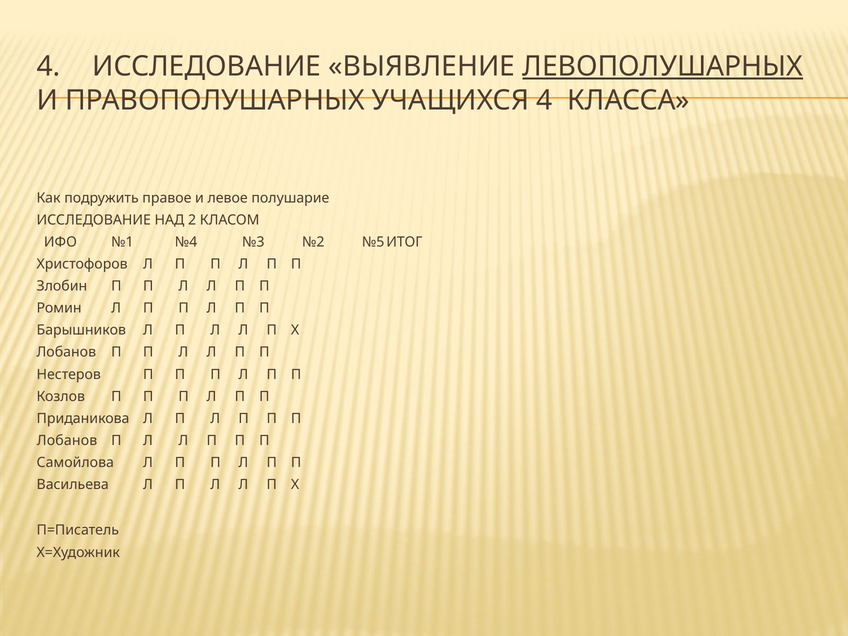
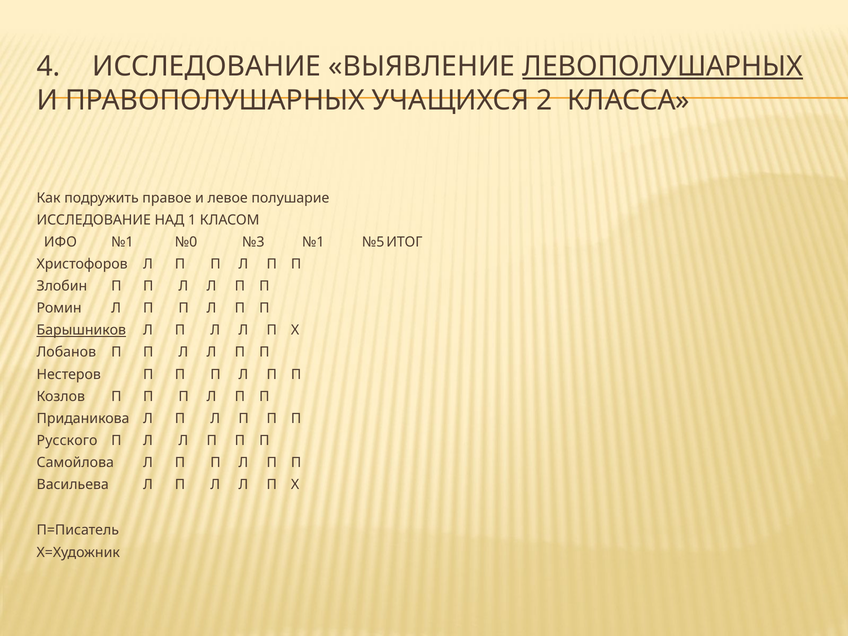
УЧАЩИХСЯ 4: 4 -> 2
2: 2 -> 1
№4: №4 -> №0
№3 №2: №2 -> №1
Барышников underline: none -> present
Лобанов at (67, 440): Лобанов -> Русского
